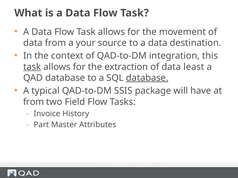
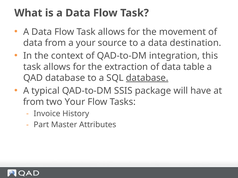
task at (32, 67) underline: present -> none
least: least -> table
two Field: Field -> Your
